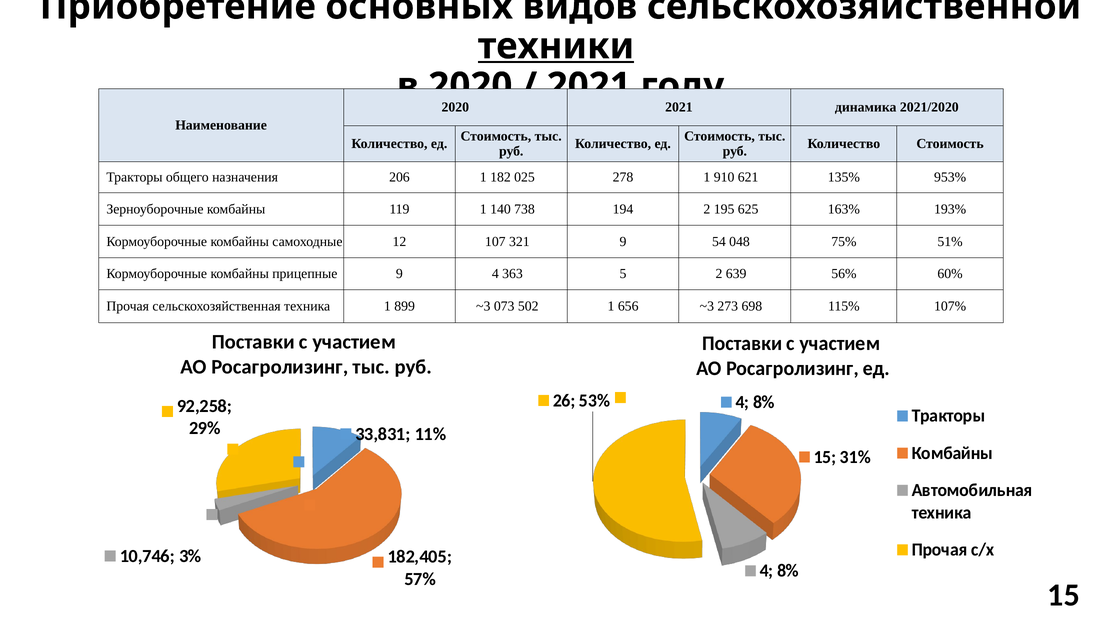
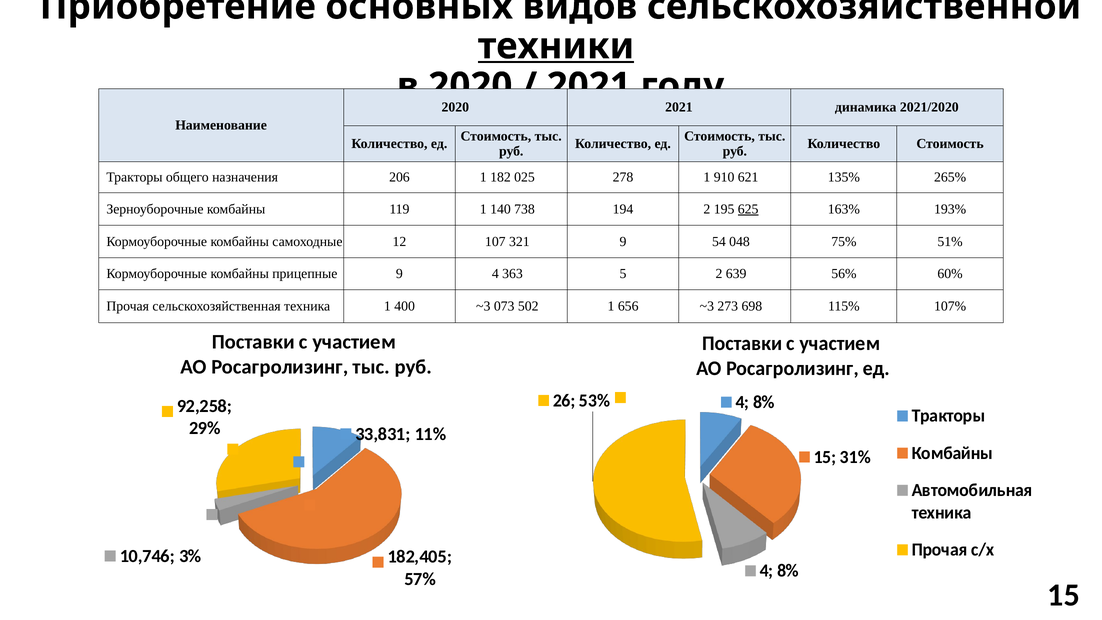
953%: 953% -> 265%
625 underline: none -> present
899: 899 -> 400
